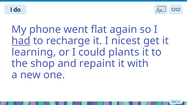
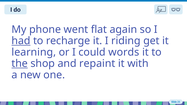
nicest: nicest -> riding
plants: plants -> words
the underline: none -> present
